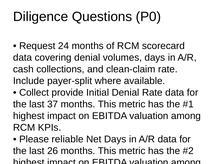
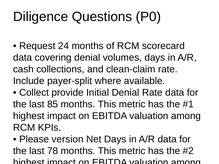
37: 37 -> 85
reliable: reliable -> version
26: 26 -> 78
